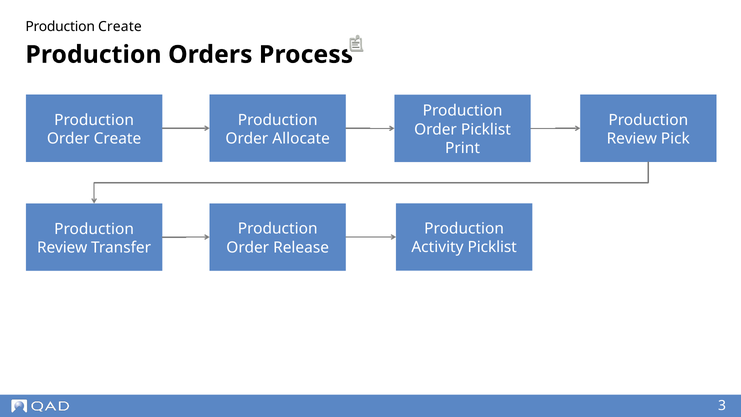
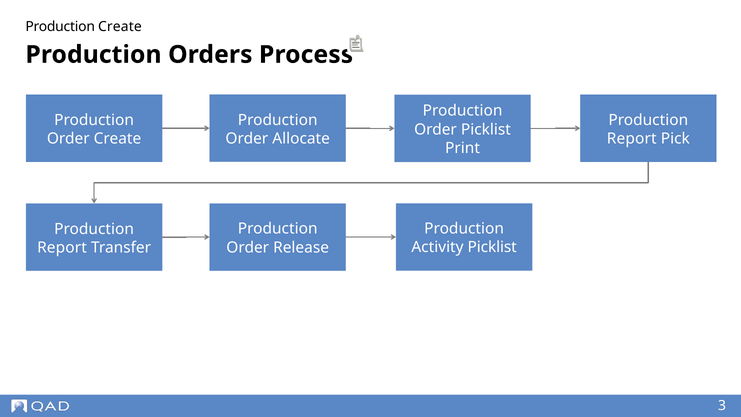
Review at (632, 139): Review -> Report
Review at (62, 247): Review -> Report
